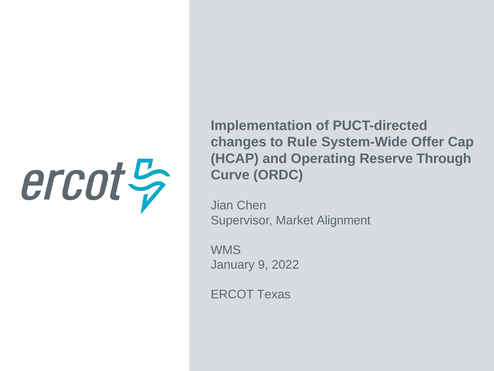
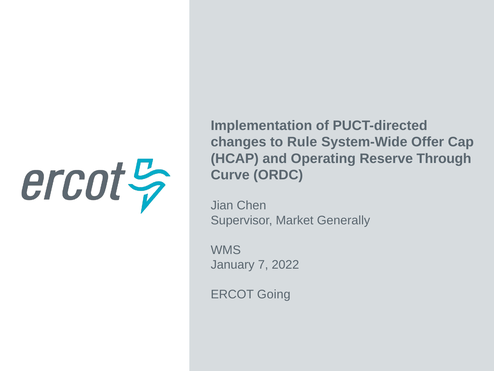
Alignment: Alignment -> Generally
9: 9 -> 7
Texas: Texas -> Going
